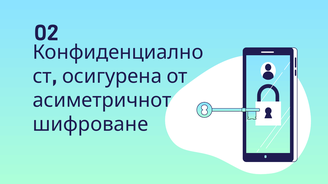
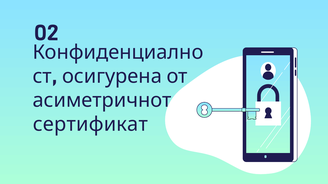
шифроване: шифроване -> сертификат
